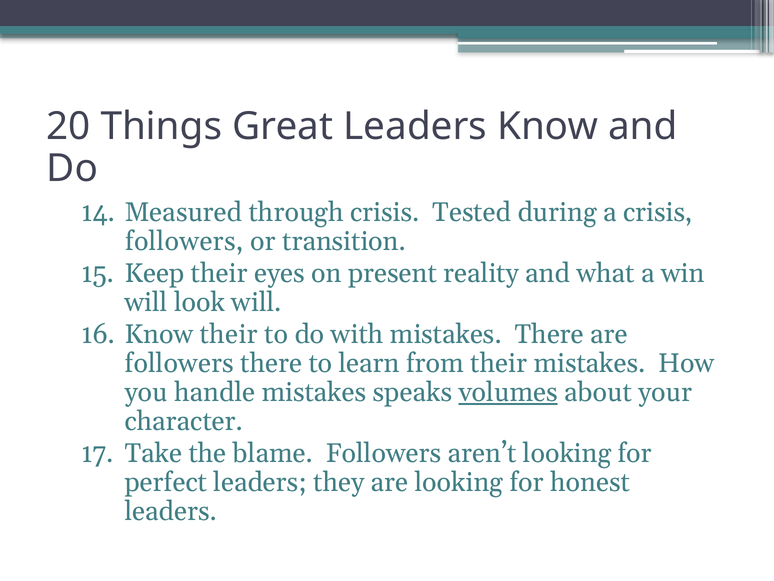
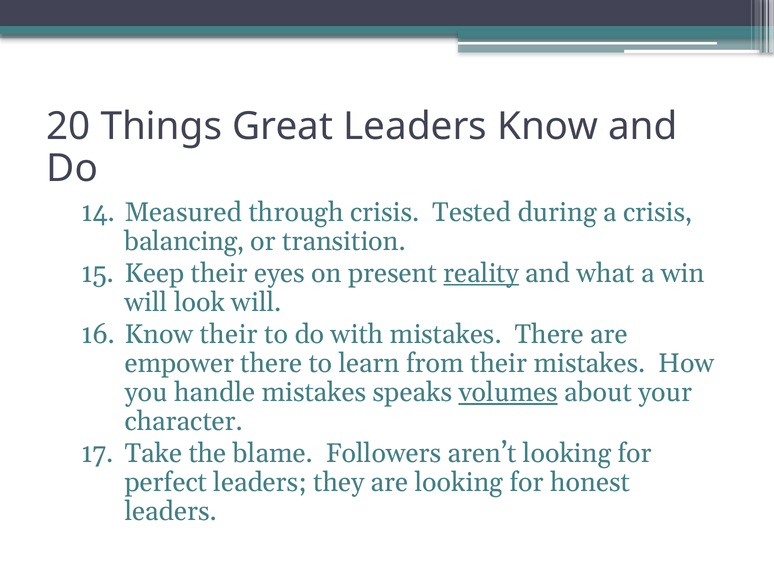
followers at (184, 241): followers -> balancing
reality underline: none -> present
followers at (179, 363): followers -> empower
